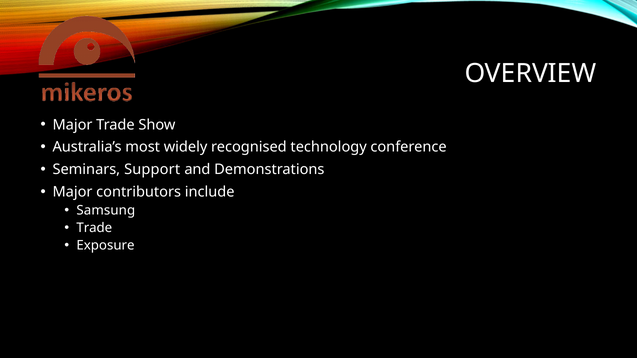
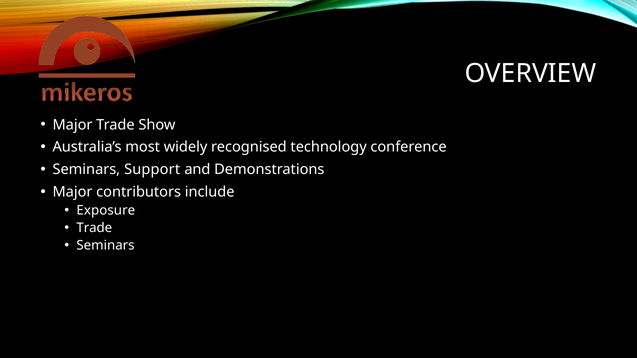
Samsung: Samsung -> Exposure
Exposure at (105, 246): Exposure -> Seminars
